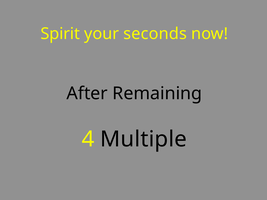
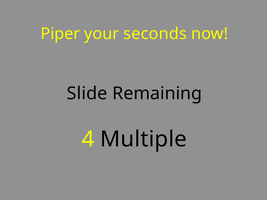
Spirit: Spirit -> Piper
After: After -> Slide
